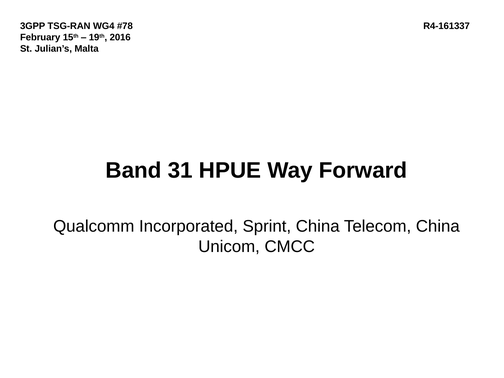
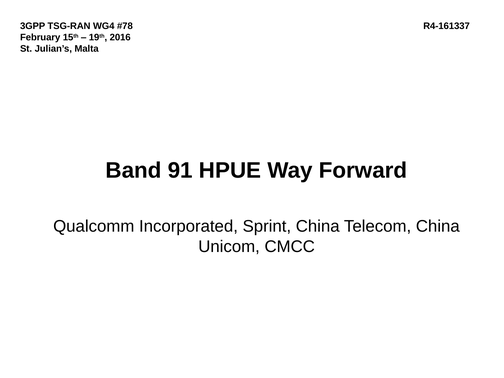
31: 31 -> 91
